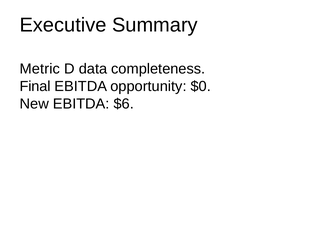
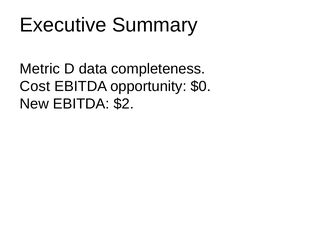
Final: Final -> Cost
$6: $6 -> $2
